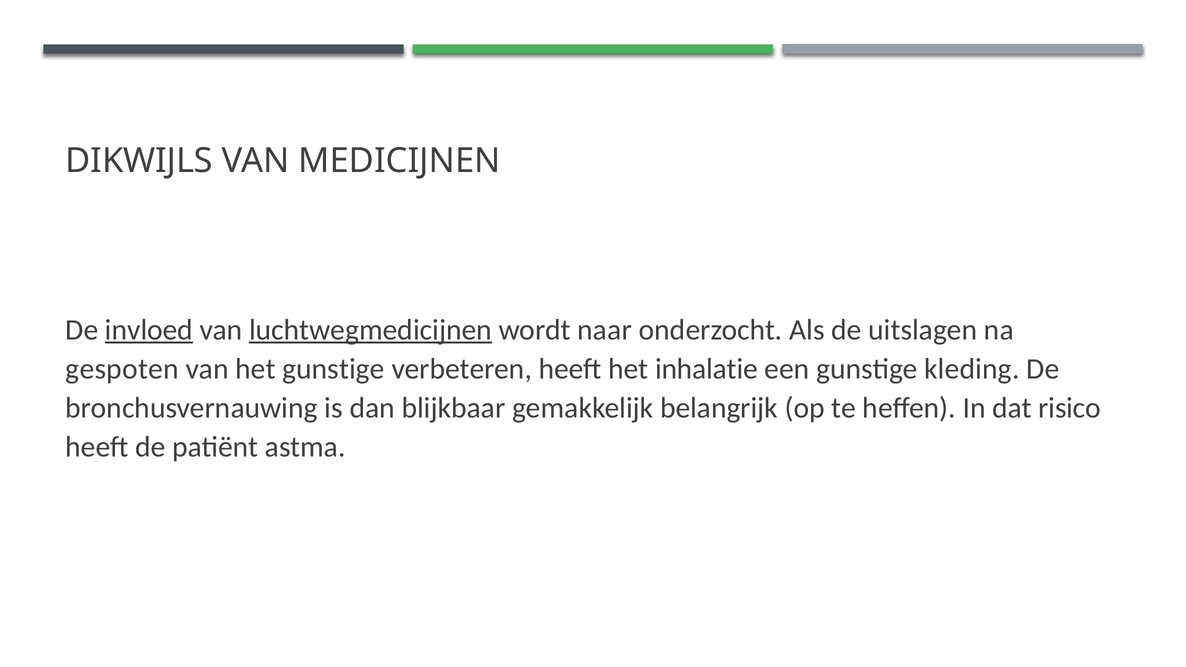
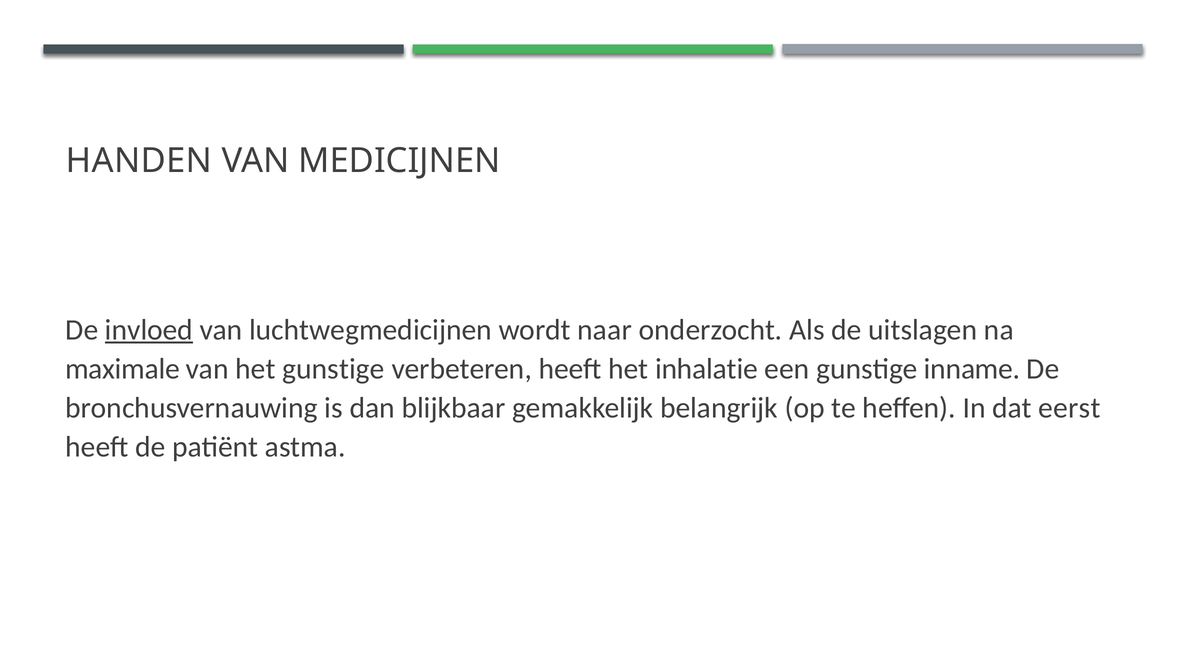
DIKWIJLS: DIKWIJLS -> HANDEN
luchtwegmedicijnen underline: present -> none
gespoten: gespoten -> maximale
kleding: kleding -> inname
risico: risico -> eerst
